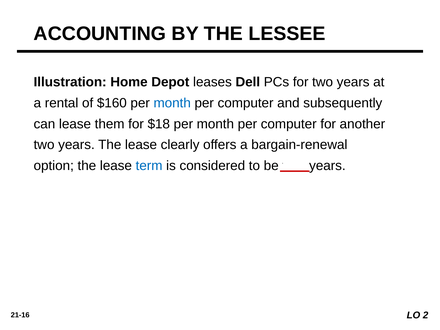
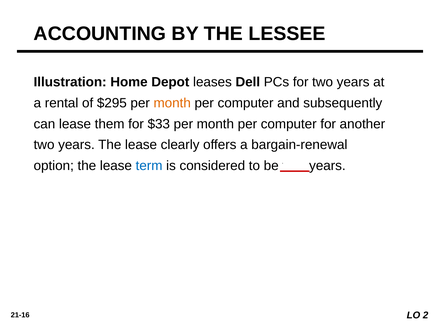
$160: $160 -> $295
month at (172, 103) colour: blue -> orange
$18: $18 -> $33
